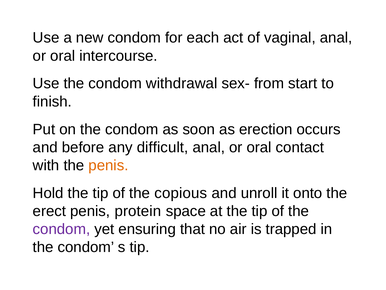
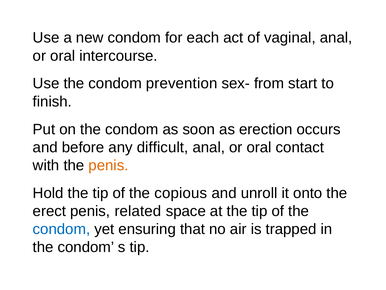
withdrawal: withdrawal -> prevention
protein: protein -> related
condom at (61, 229) colour: purple -> blue
